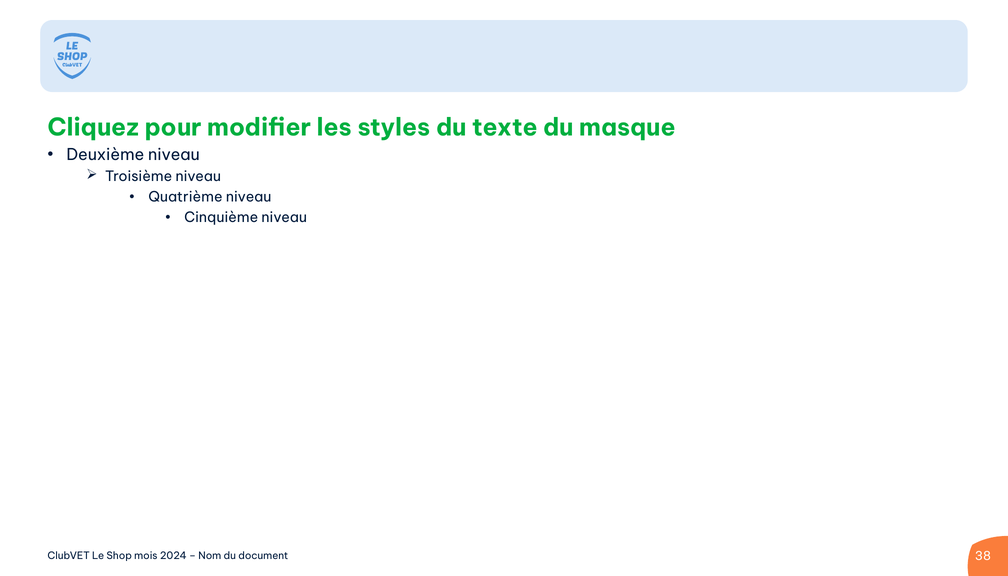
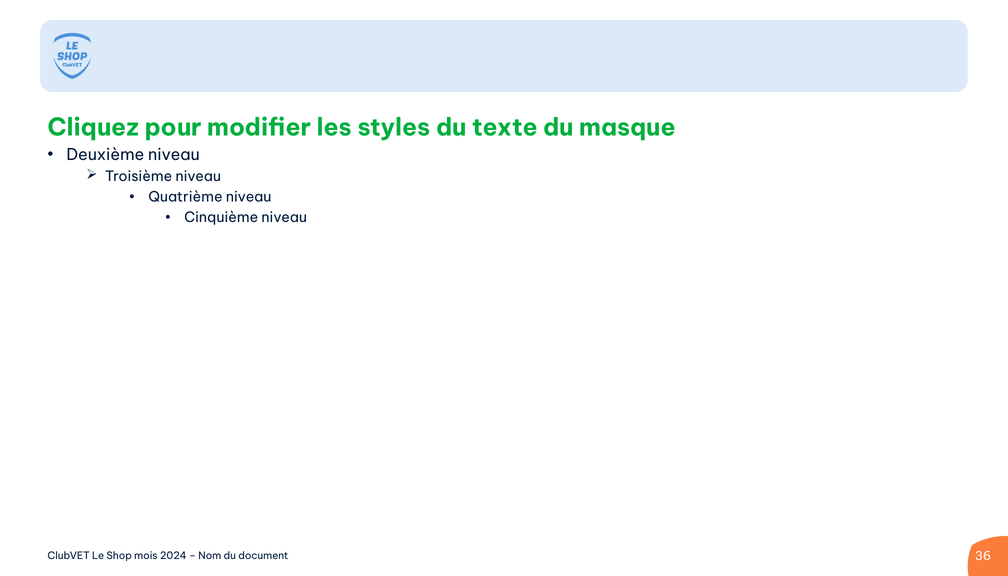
38: 38 -> 36
